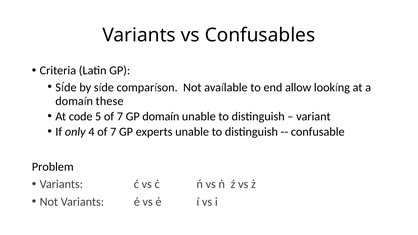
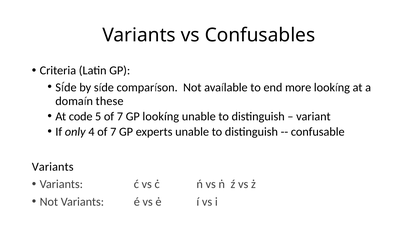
allow: allow -> more
GP domaín: domaín -> lookíng
Problem at (53, 167): Problem -> Variants
